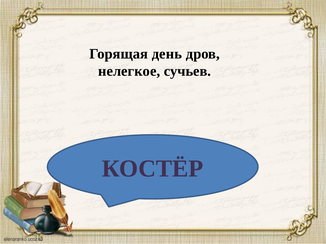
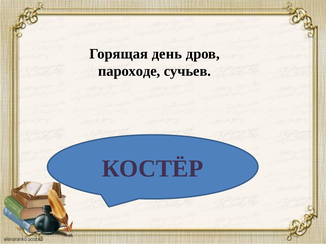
нелегкое: нелегкое -> пароходе
